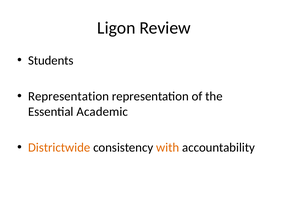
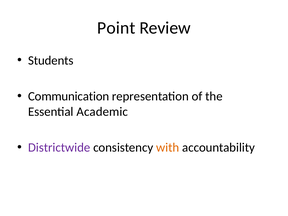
Ligon: Ligon -> Point
Representation at (69, 96): Representation -> Communication
Districtwide colour: orange -> purple
